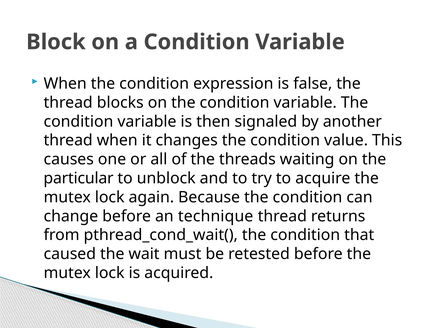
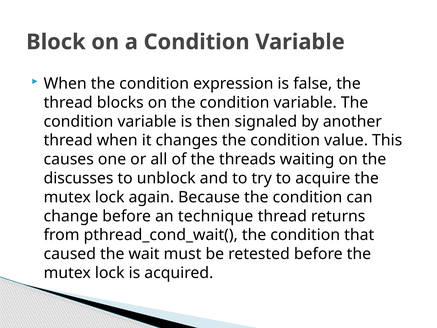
particular: particular -> discusses
